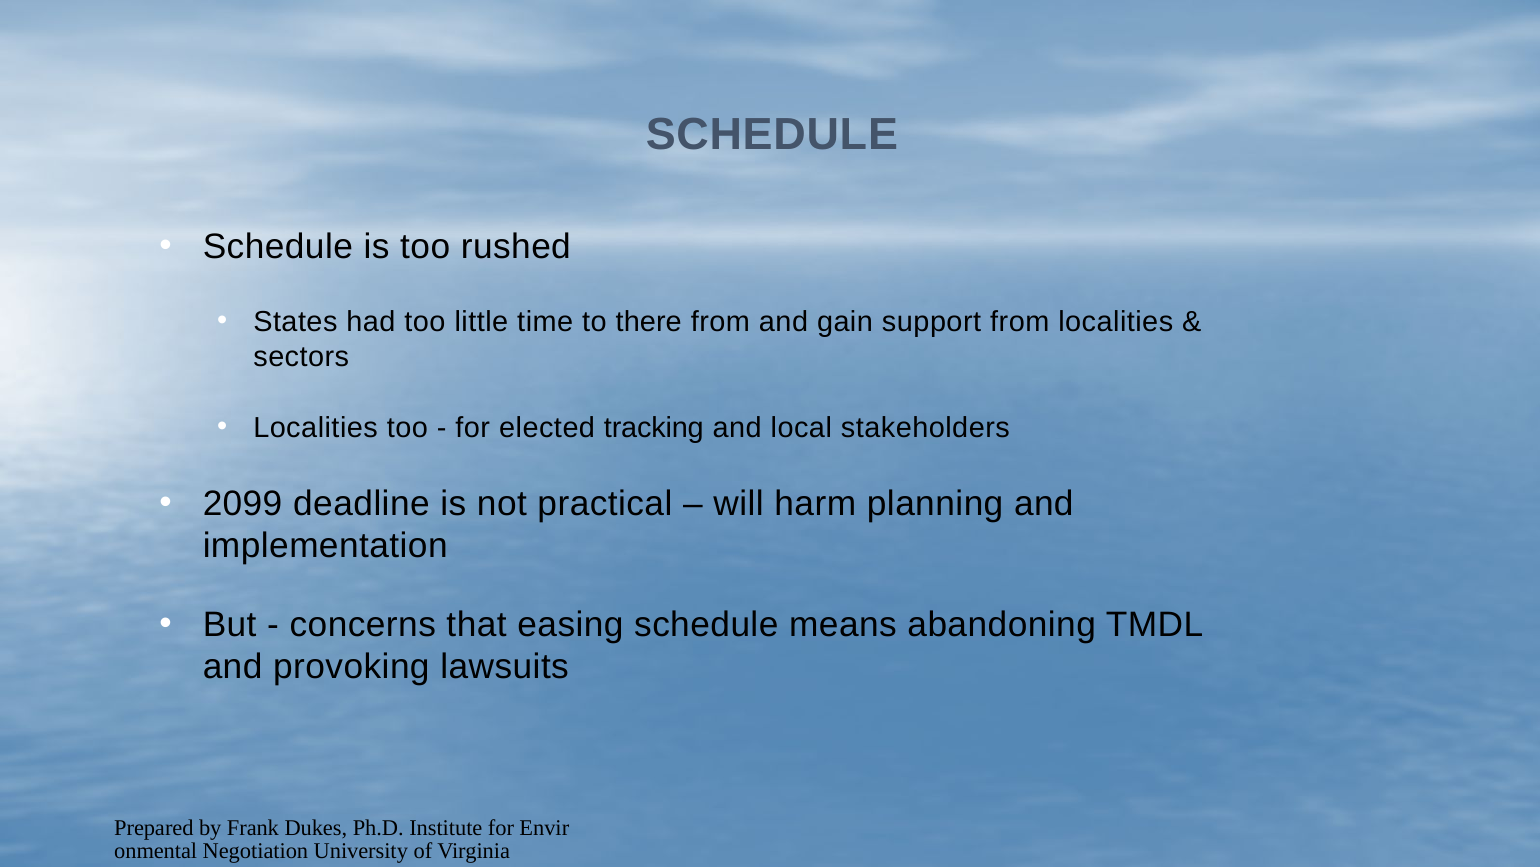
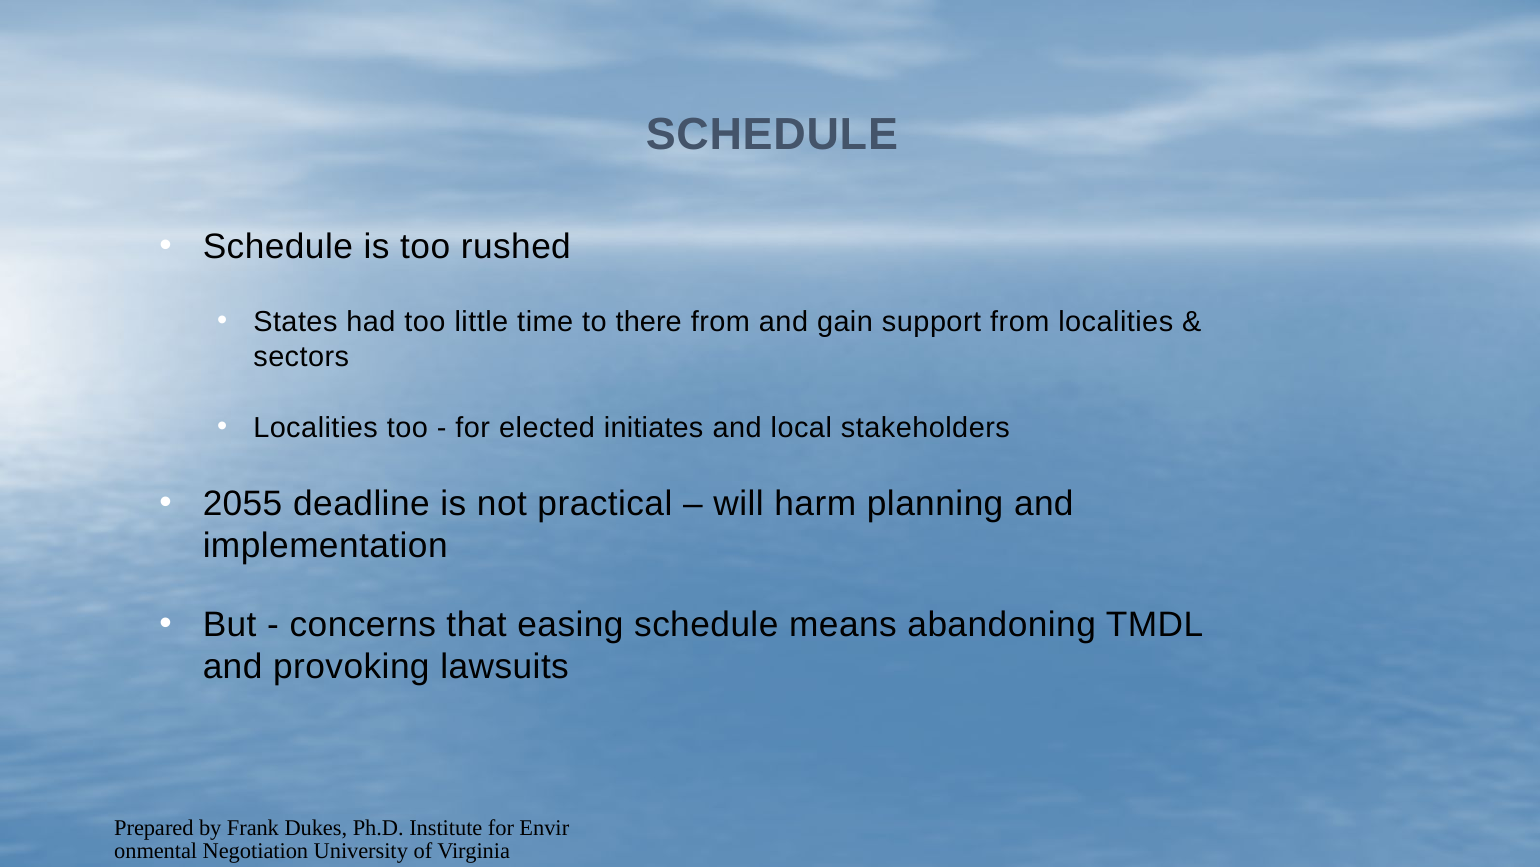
tracking: tracking -> initiates
2099: 2099 -> 2055
